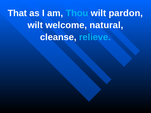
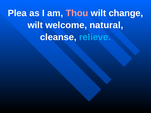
That: That -> Plea
Thou colour: light blue -> pink
pardon: pardon -> change
